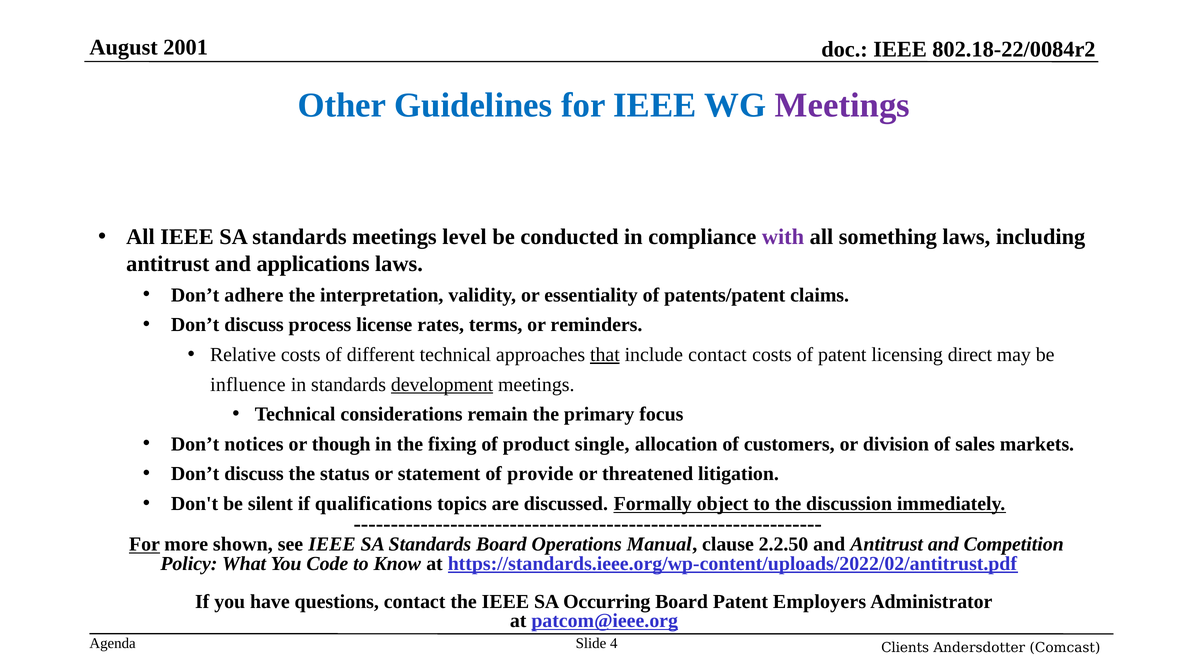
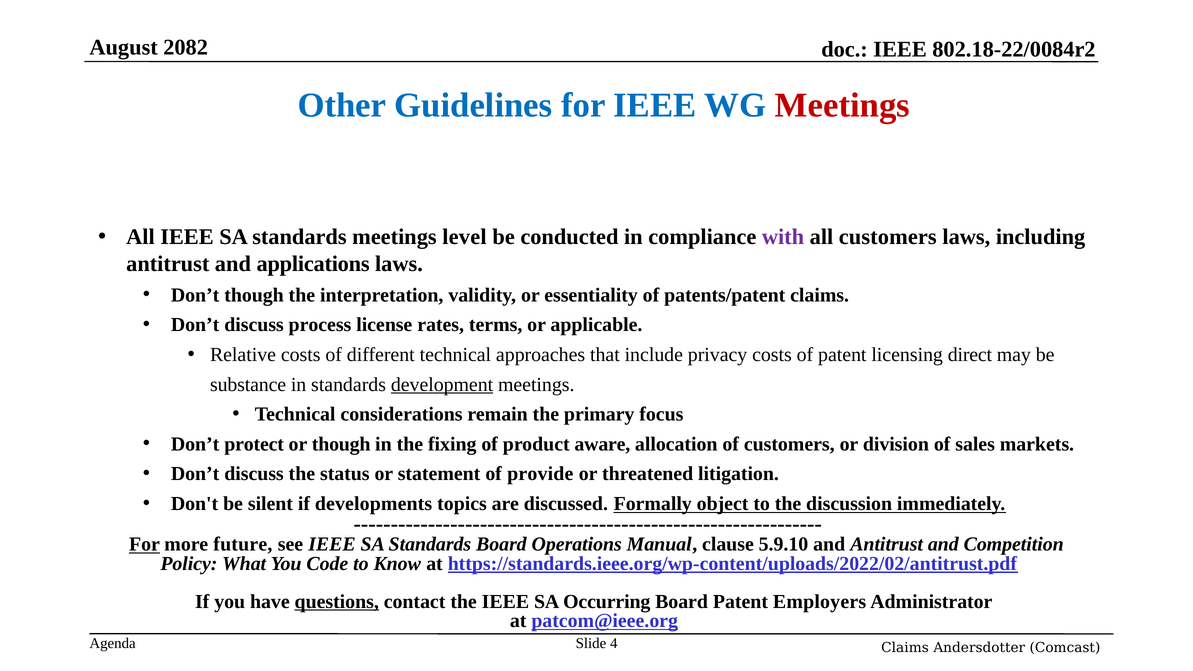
2001: 2001 -> 2082
Meetings at (842, 105) colour: purple -> red
all something: something -> customers
Don’t adhere: adhere -> though
reminders: reminders -> applicable
that underline: present -> none
include contact: contact -> privacy
influence: influence -> substance
notices: notices -> protect
single: single -> aware
qualifications: qualifications -> developments
shown: shown -> future
2.2.50: 2.2.50 -> 5.9.10
questions underline: none -> present
Clients at (905, 648): Clients -> Claims
